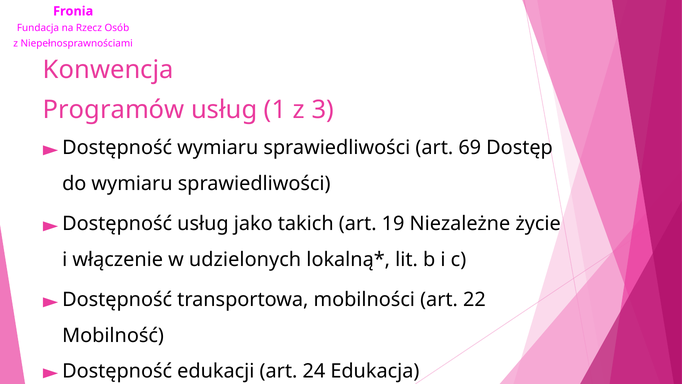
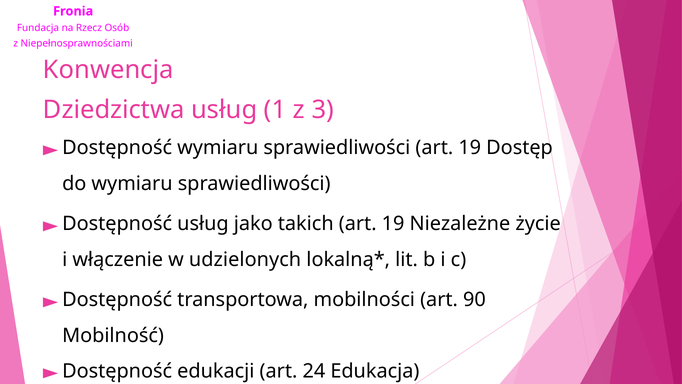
Programów: Programów -> Dziedzictwa
sprawiedliwości art 69: 69 -> 19
22: 22 -> 90
